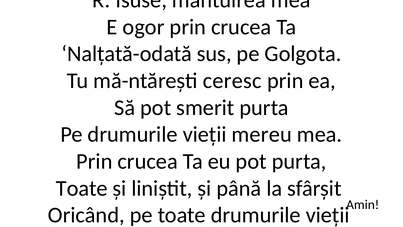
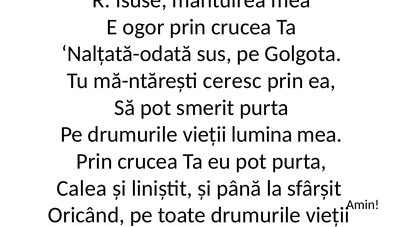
mereu: mereu -> lumina
Toate at (82, 188): Toate -> Calea
